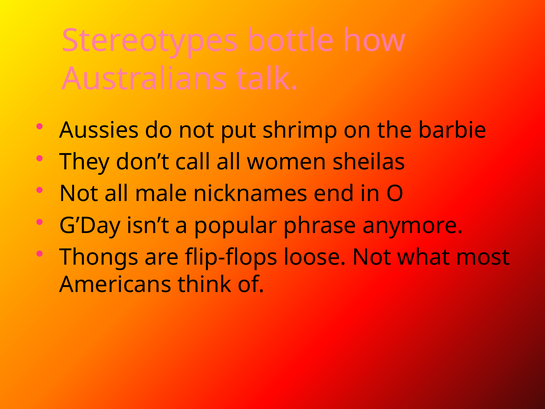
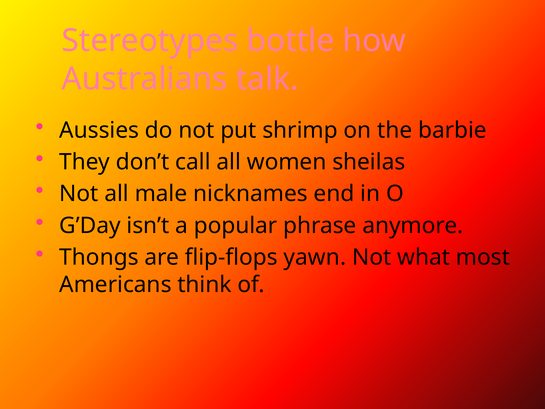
loose: loose -> yawn
